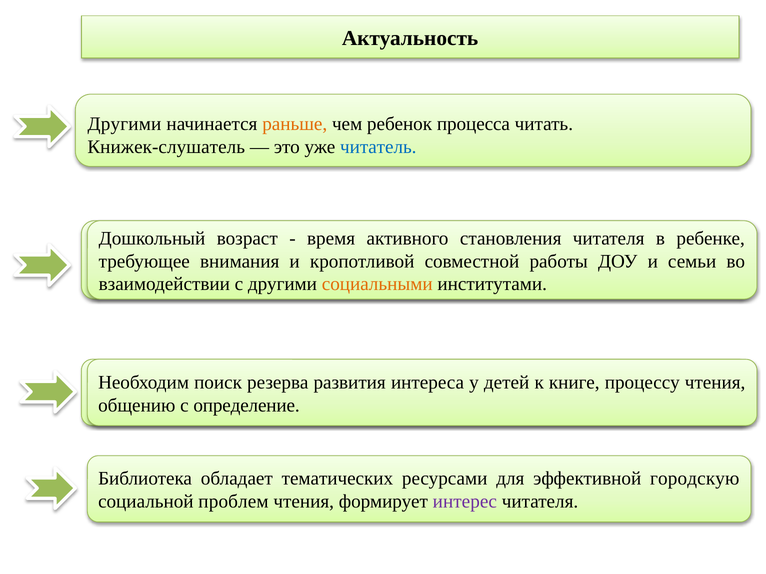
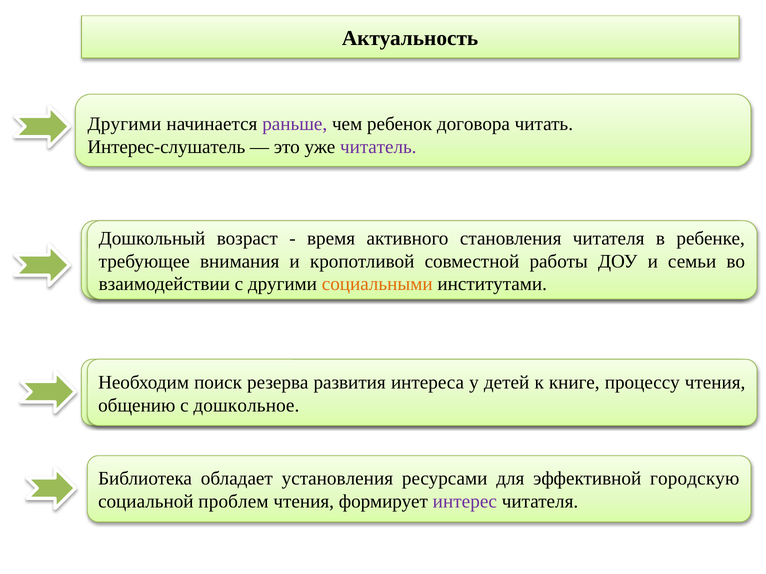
раньше colour: orange -> purple
процесса: процесса -> договора
Книжек-слушатель: Книжек-слушатель -> Интерес-слушатель
читатель colour: blue -> purple
определение: определение -> дошкольное
тематических: тематических -> установления
